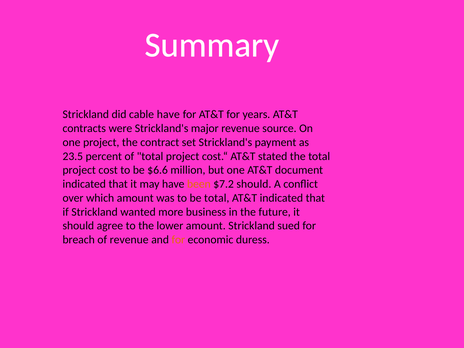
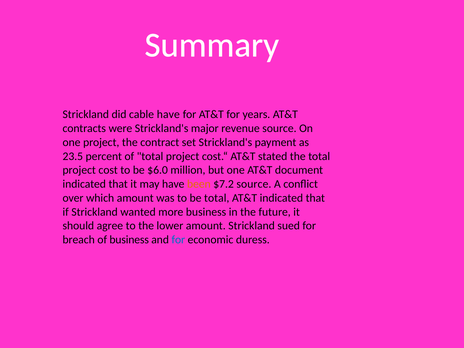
$6.6: $6.6 -> $6.0
$7.2 should: should -> source
of revenue: revenue -> business
for at (178, 240) colour: orange -> blue
